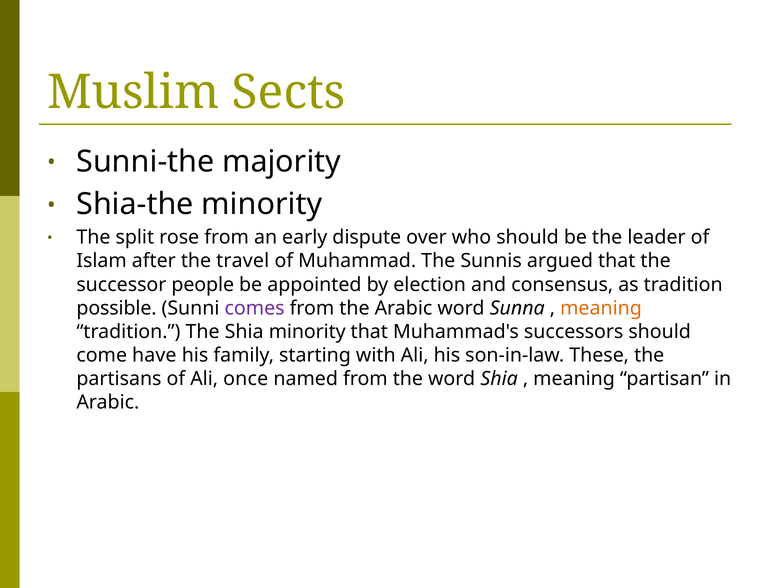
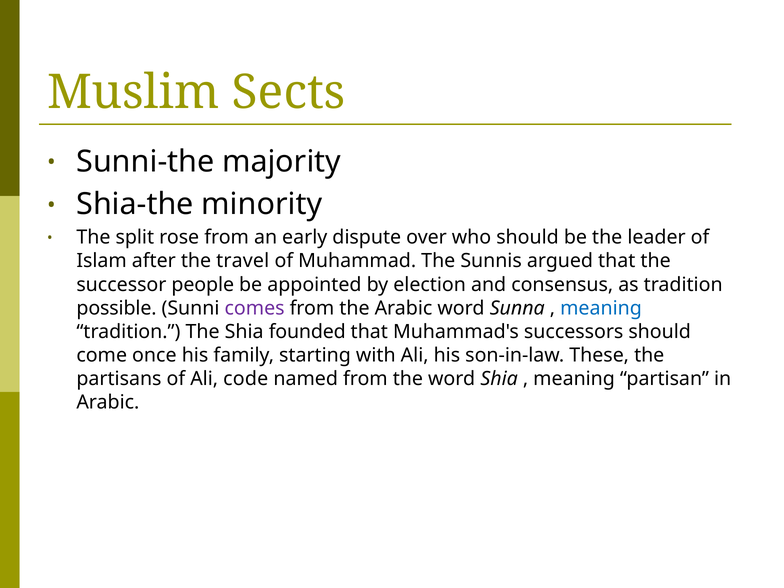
meaning at (601, 308) colour: orange -> blue
Shia minority: minority -> founded
have: have -> once
once: once -> code
